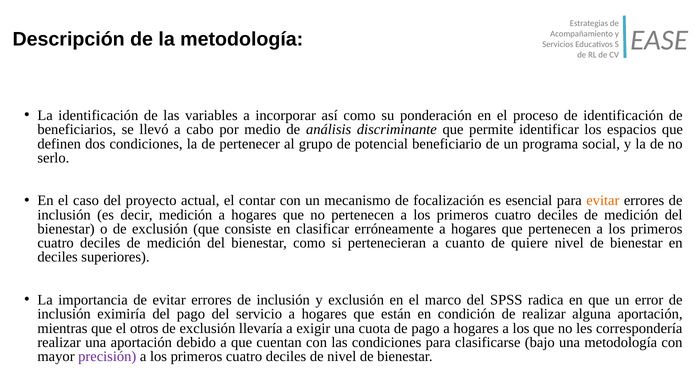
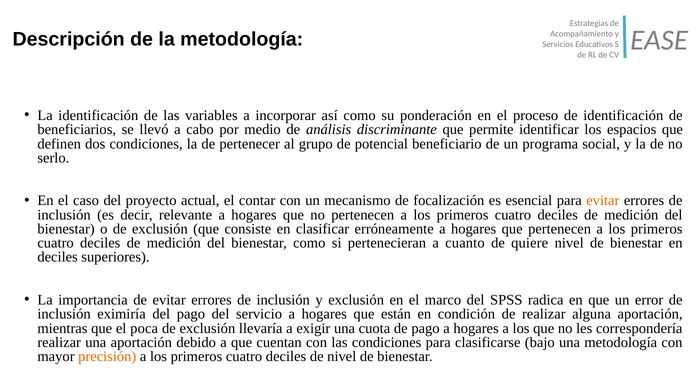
decir medición: medición -> relevante
otros: otros -> poca
precisión colour: purple -> orange
